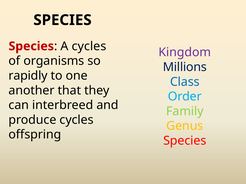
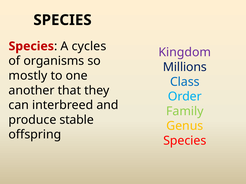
rapidly: rapidly -> mostly
produce cycles: cycles -> stable
